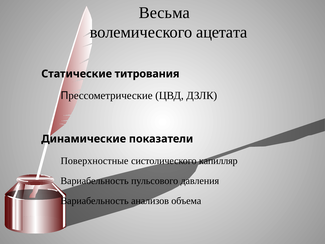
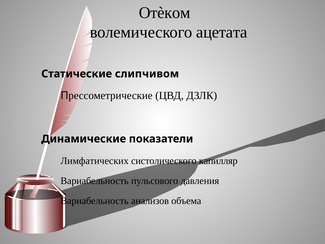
Весьма: Весьма -> Отѐком
титрования: титрования -> слипчивом
Поверхностные: Поверхностные -> Лимфатических
